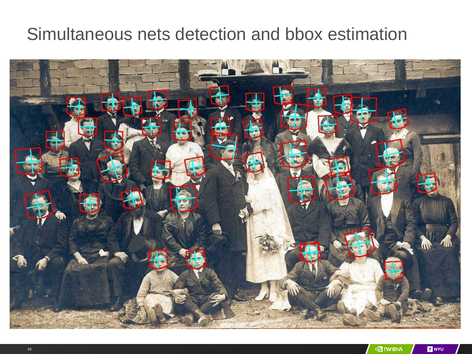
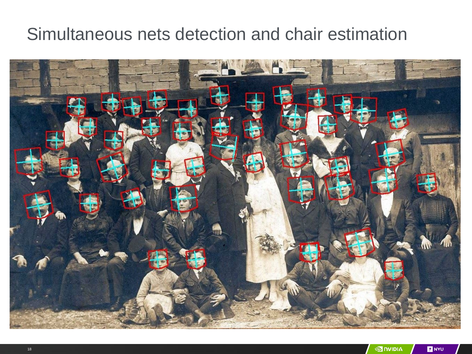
bbox: bbox -> chair
